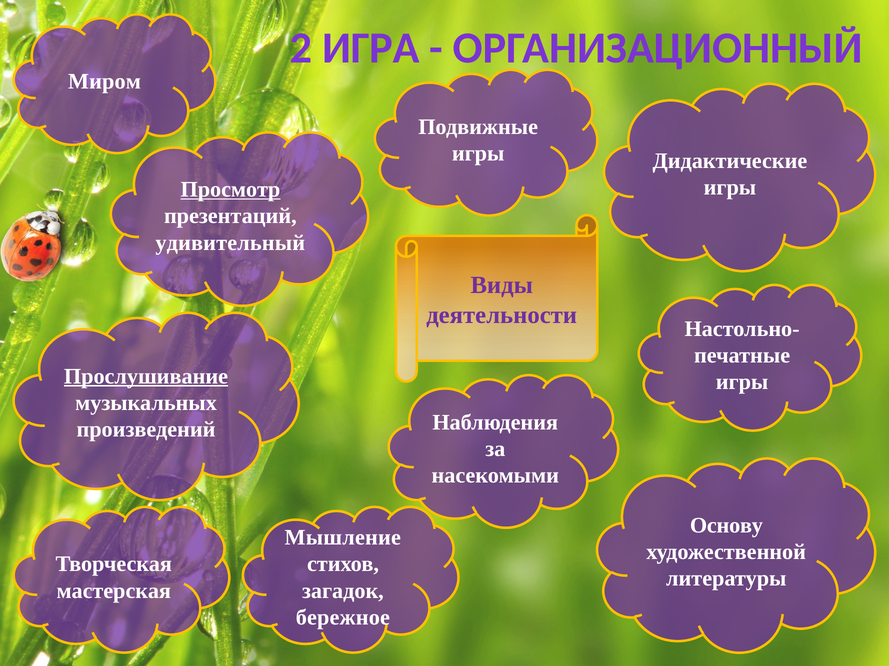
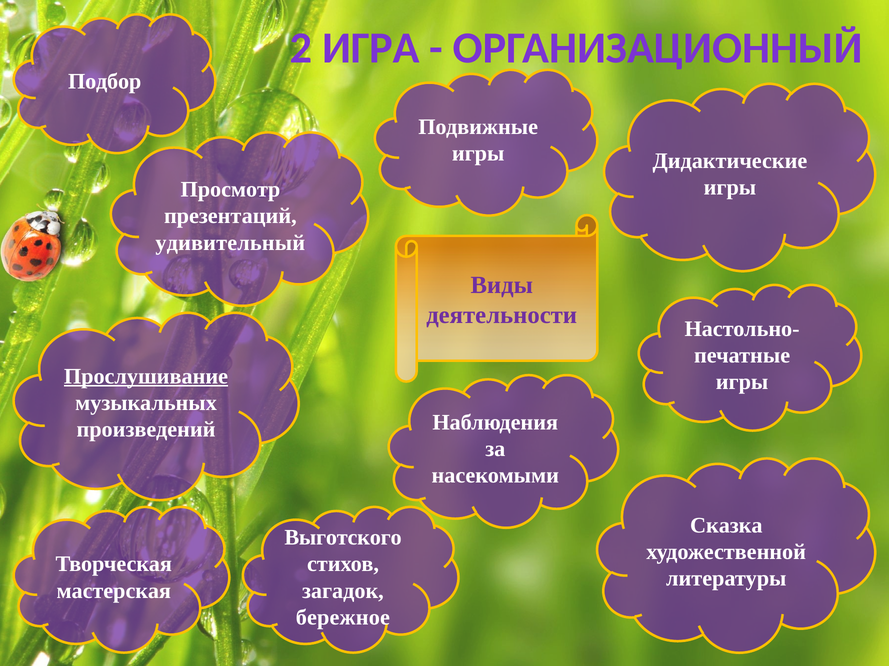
Миром: Миром -> Подбор
Просмотр underline: present -> none
Основу: Основу -> Сказка
Мышление: Мышление -> Выготского
